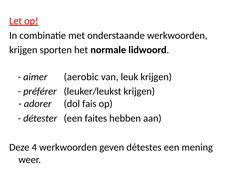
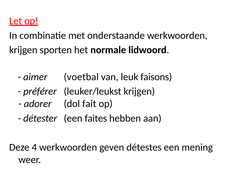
aerobic: aerobic -> voetbal
leuk krijgen: krijgen -> faisons
fais: fais -> fait
